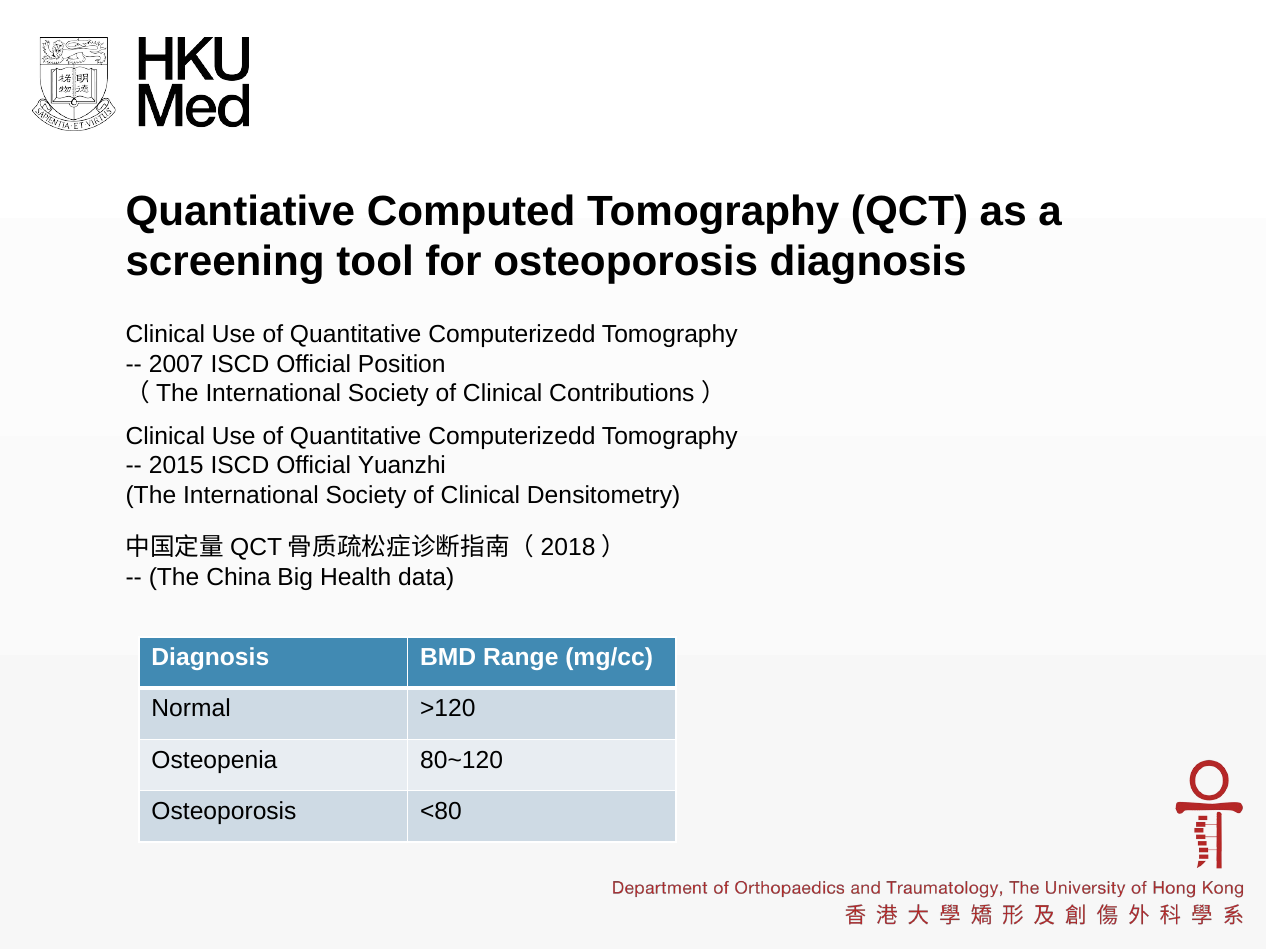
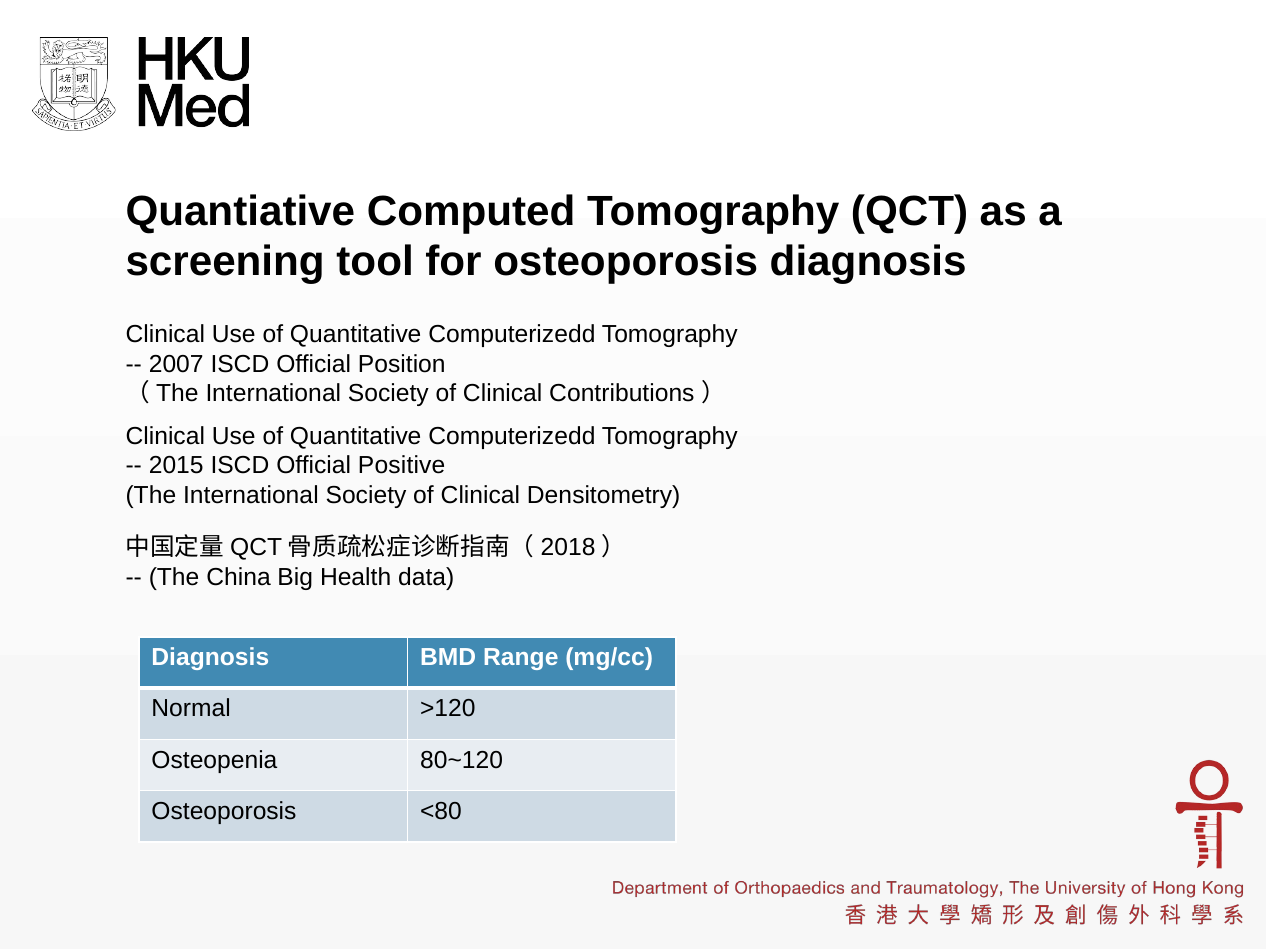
Yuanzhi: Yuanzhi -> Positive
